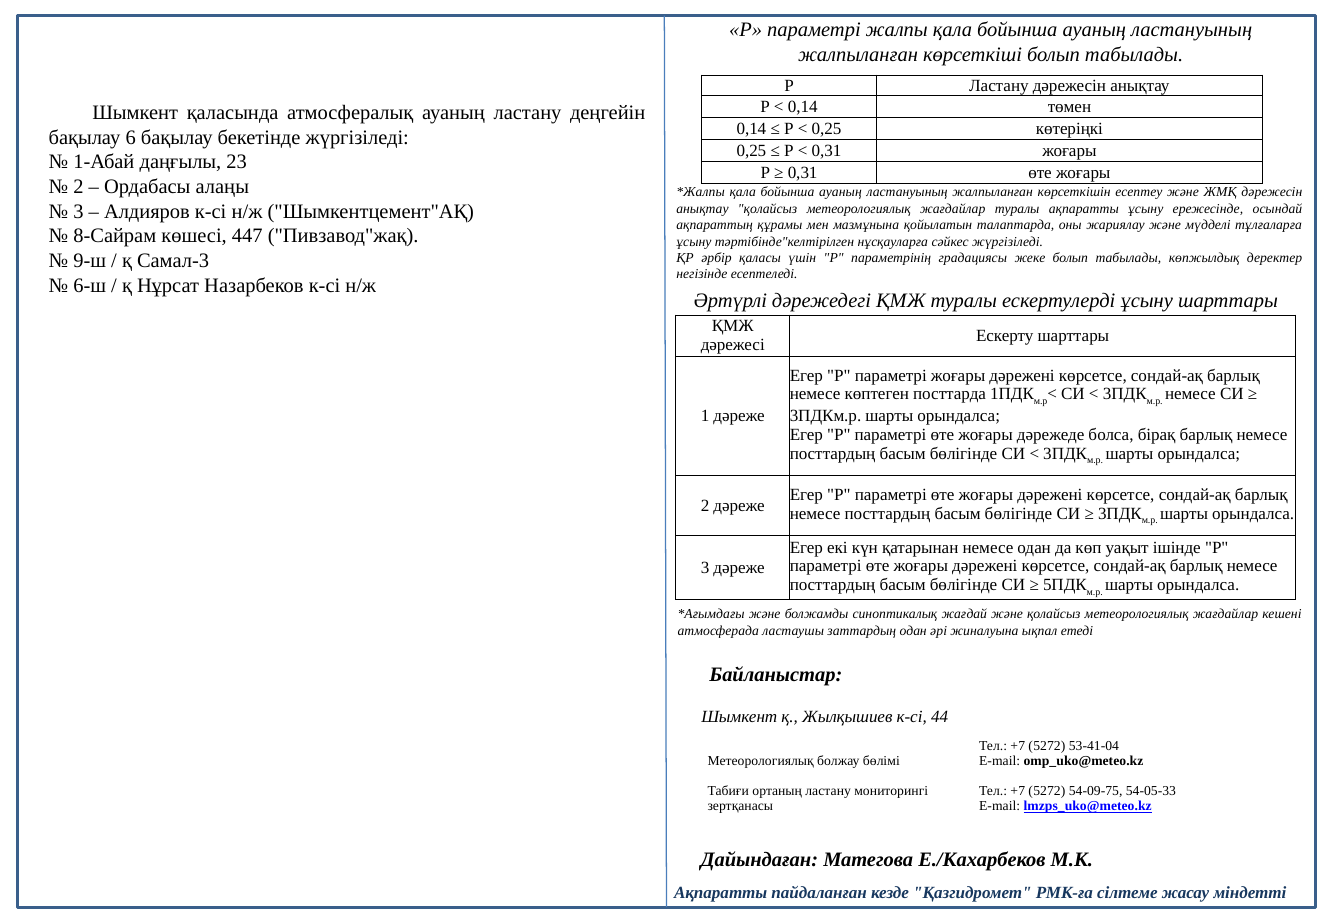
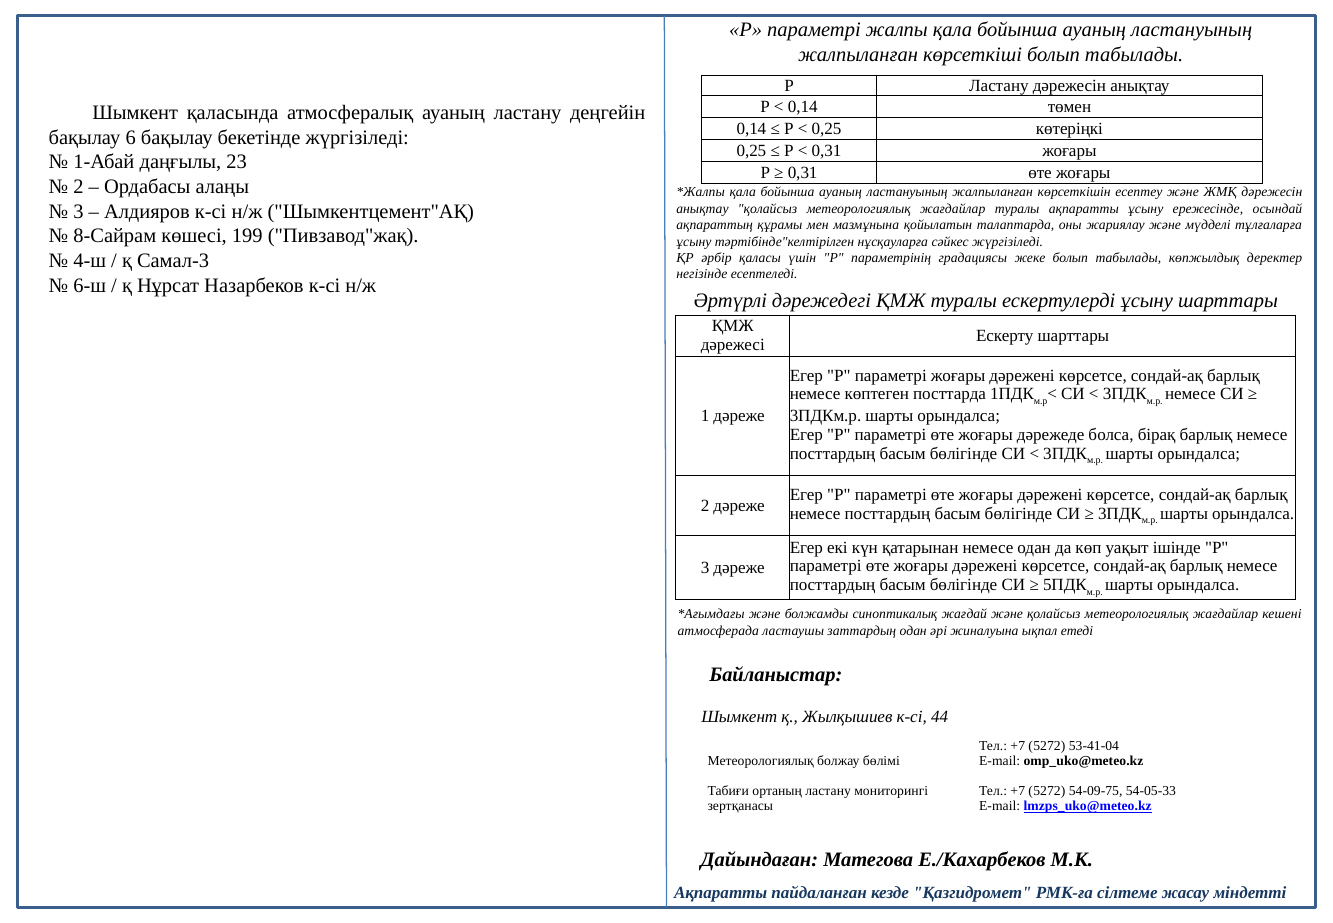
447: 447 -> 199
9-ш: 9-ш -> 4-ш
